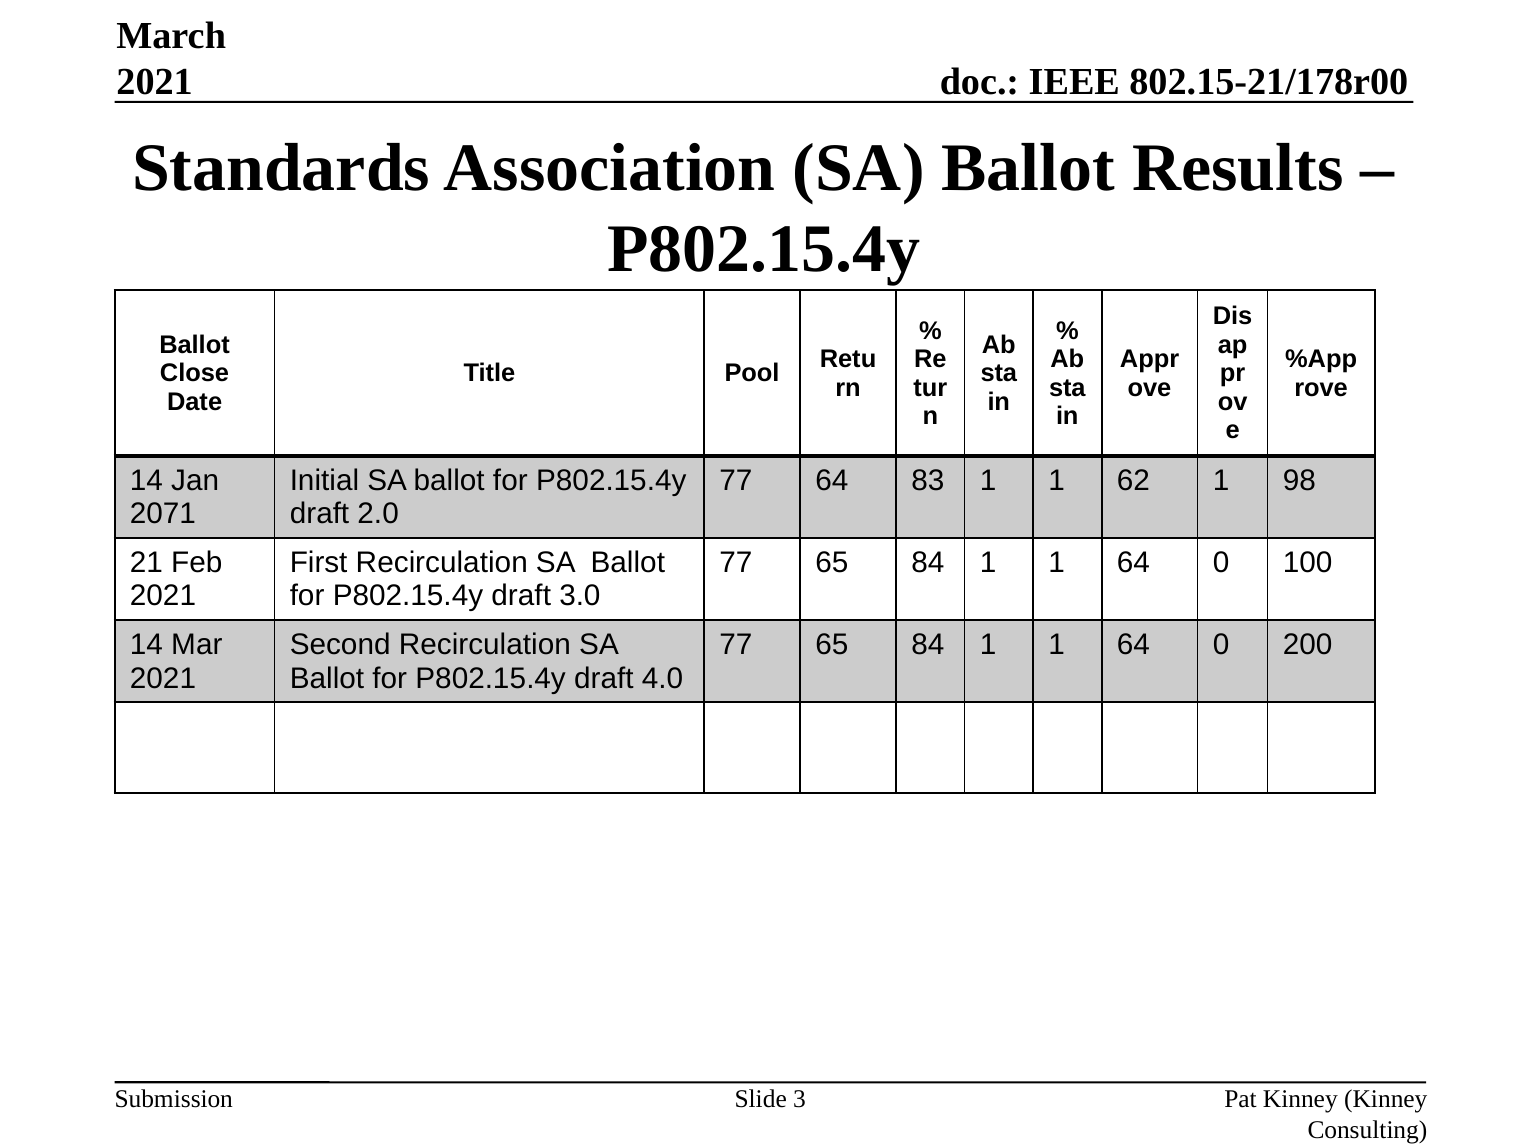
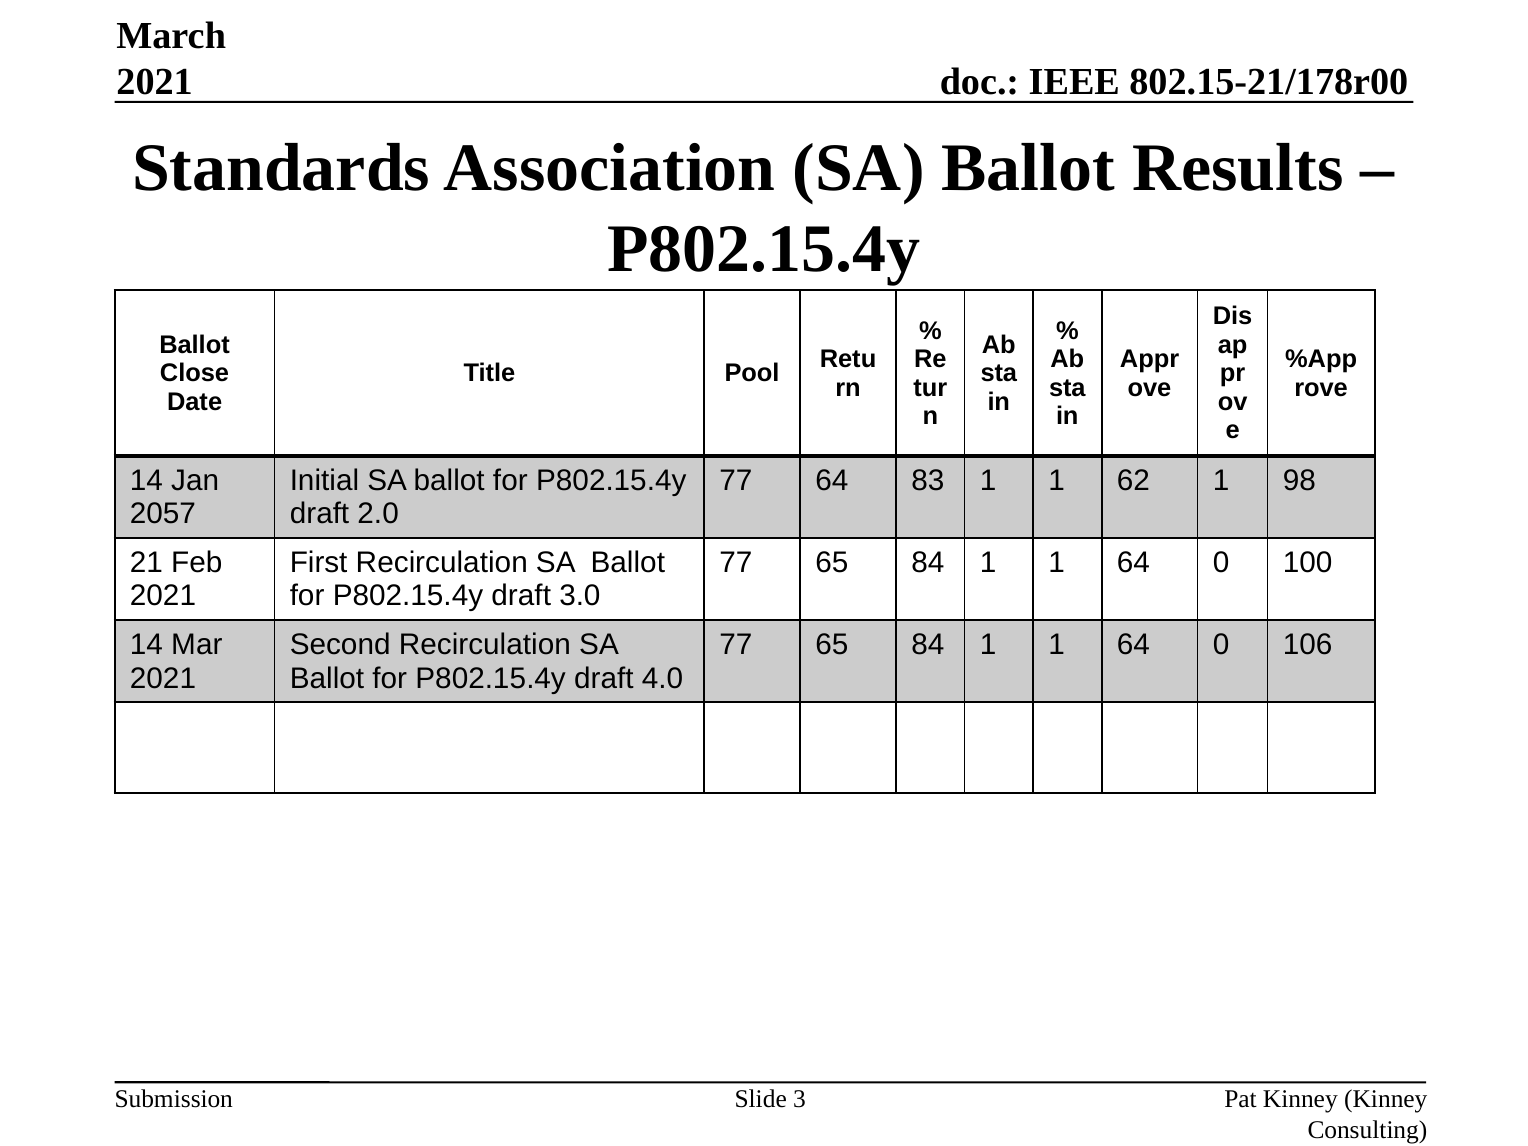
2071: 2071 -> 2057
200: 200 -> 106
